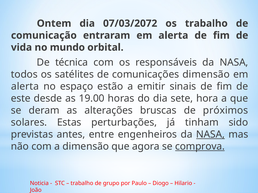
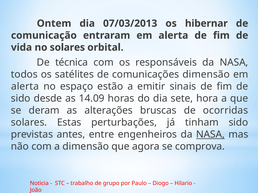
07/03/2072: 07/03/2072 -> 07/03/2013
os trabalho: trabalho -> hibernar
no mundo: mundo -> solares
este at (21, 99): este -> sido
19.00: 19.00 -> 14.09
próximos: próximos -> ocorridas
comprova underline: present -> none
